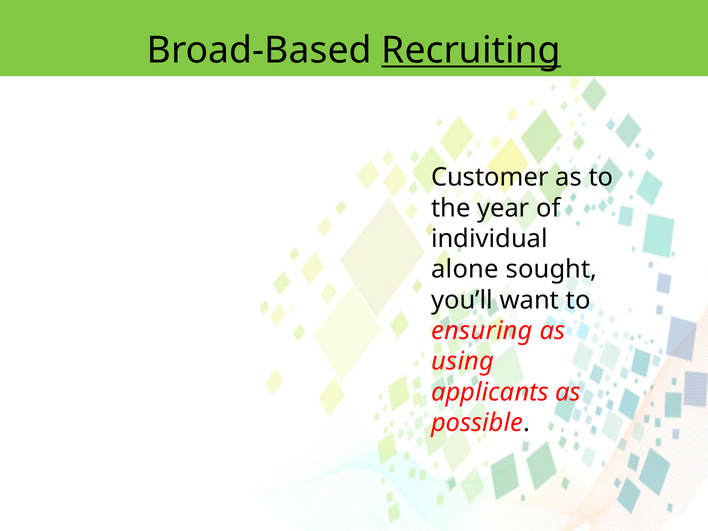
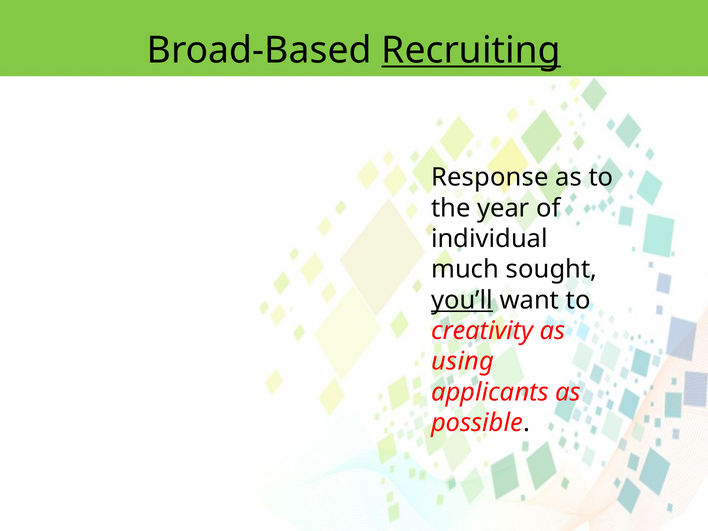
Customer: Customer -> Response
alone: alone -> much
you’ll underline: none -> present
ensuring: ensuring -> creativity
